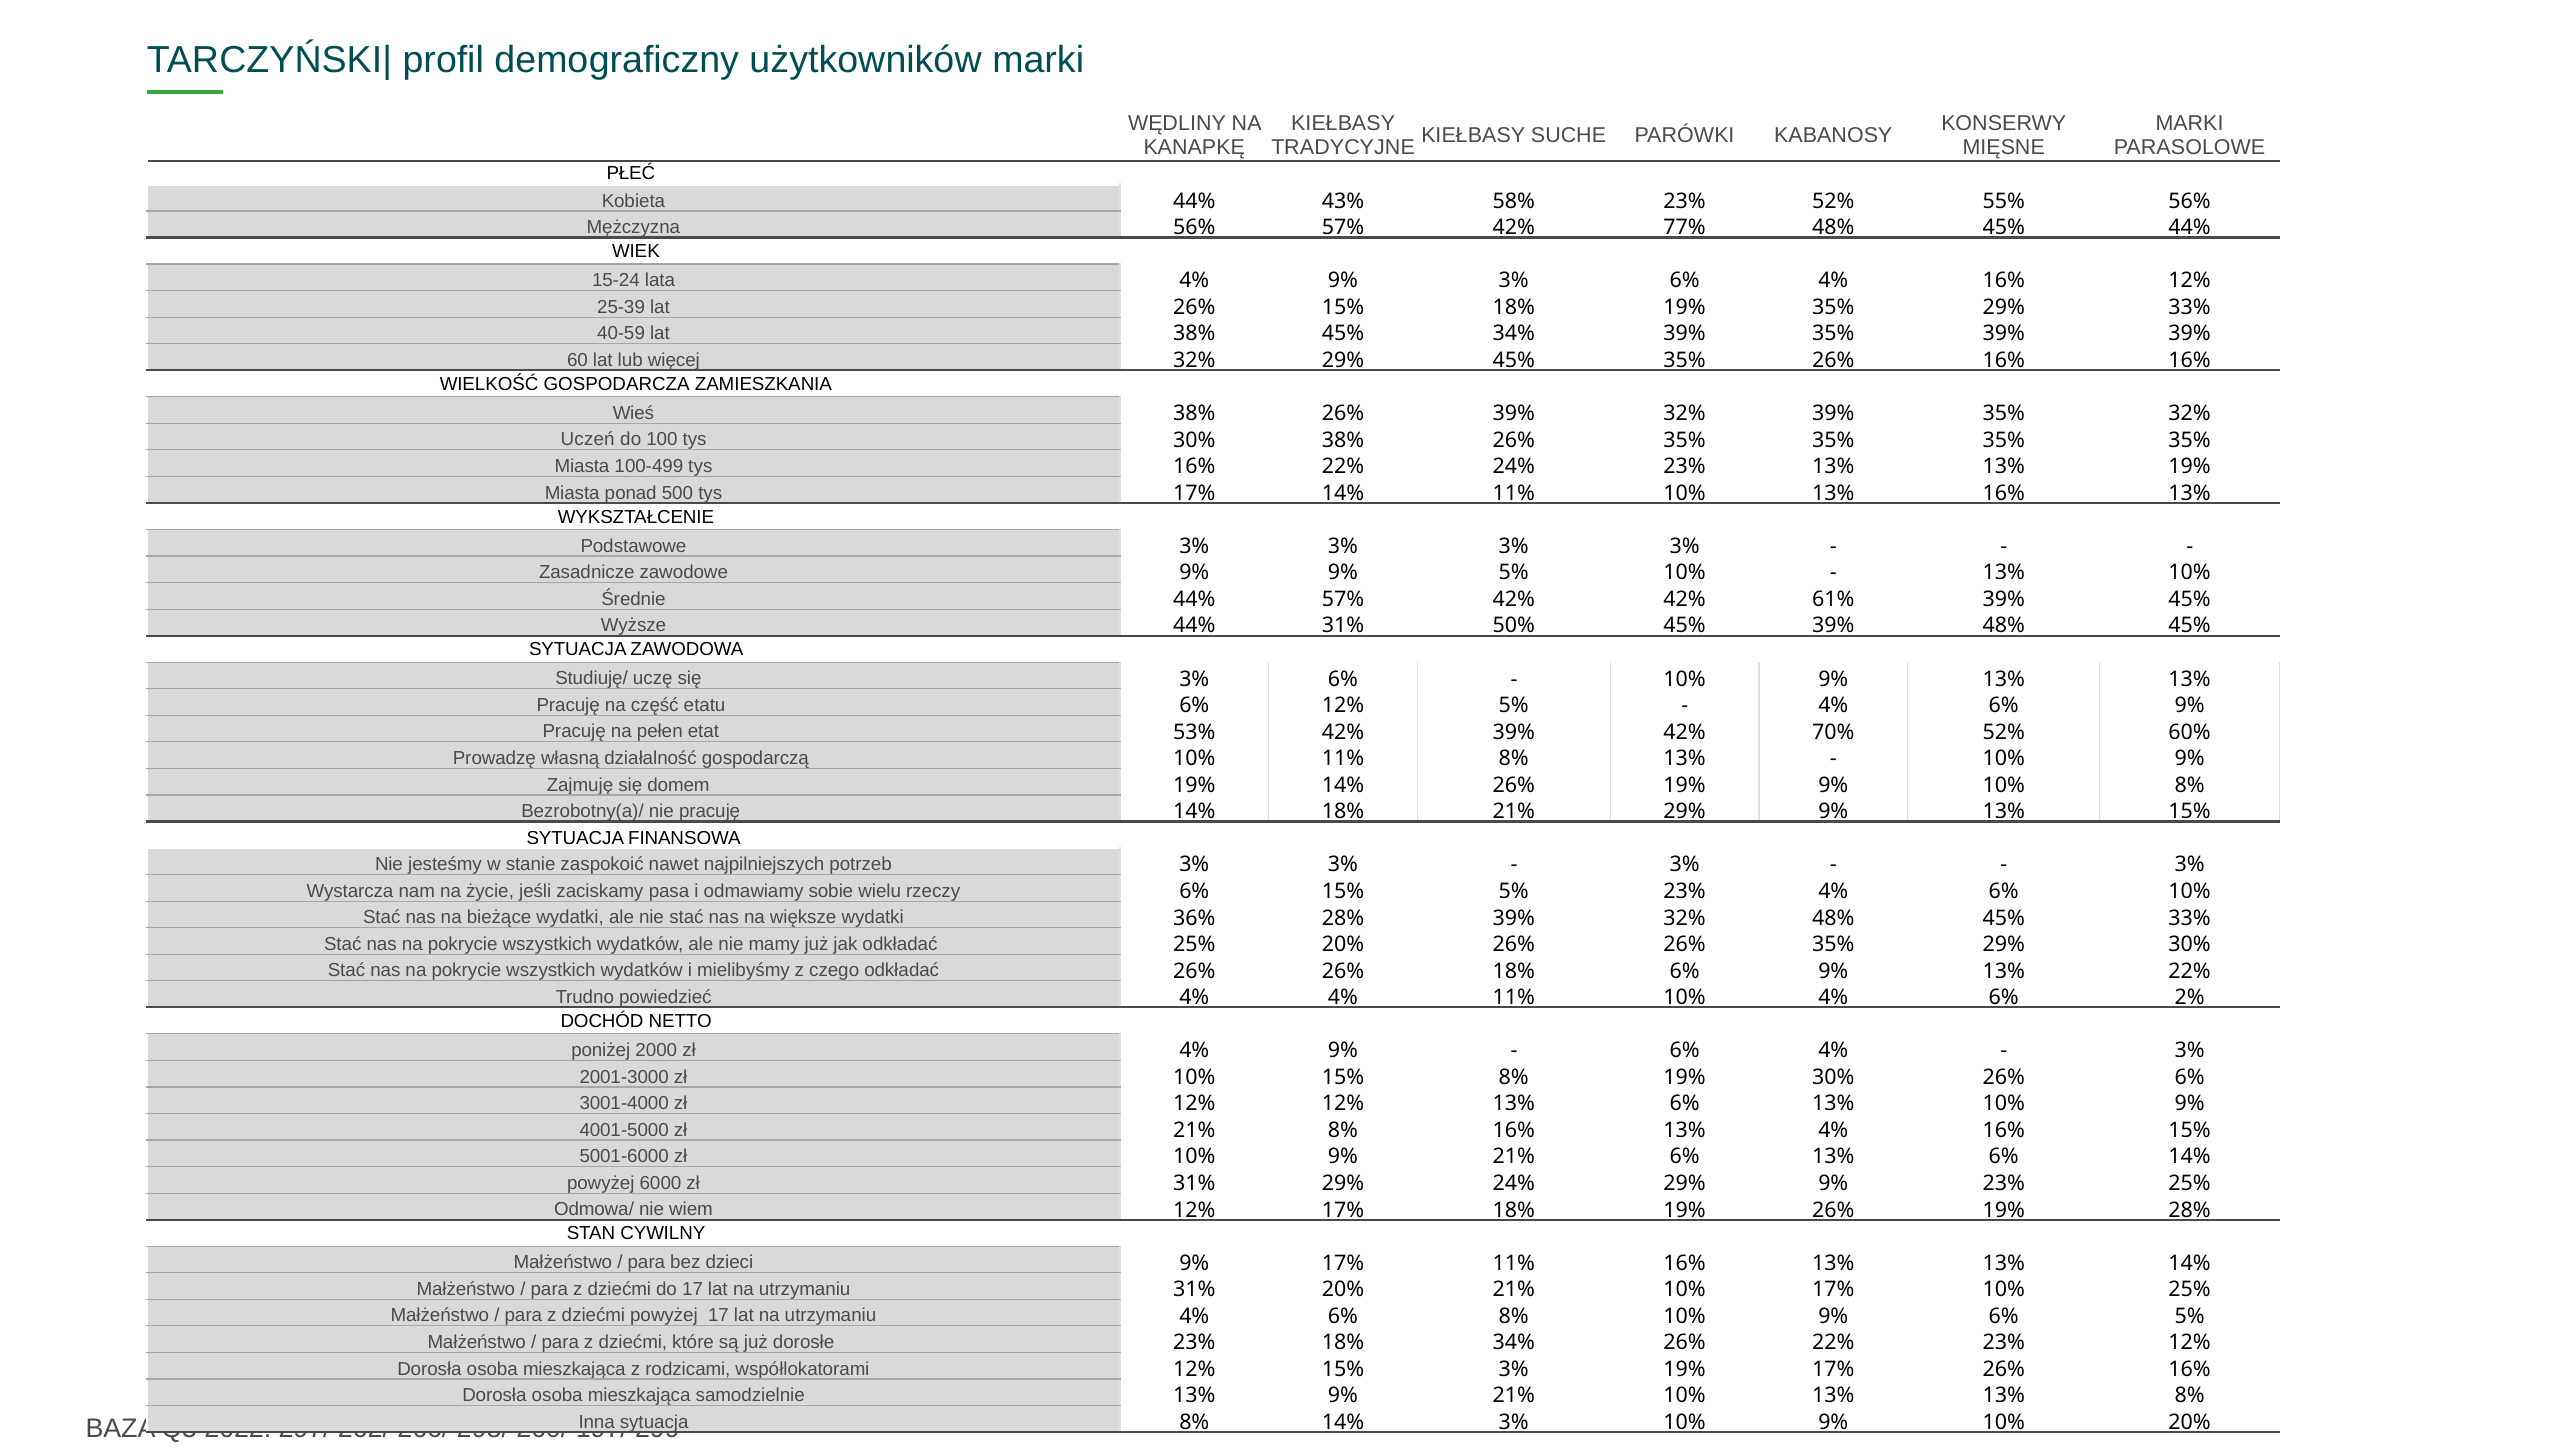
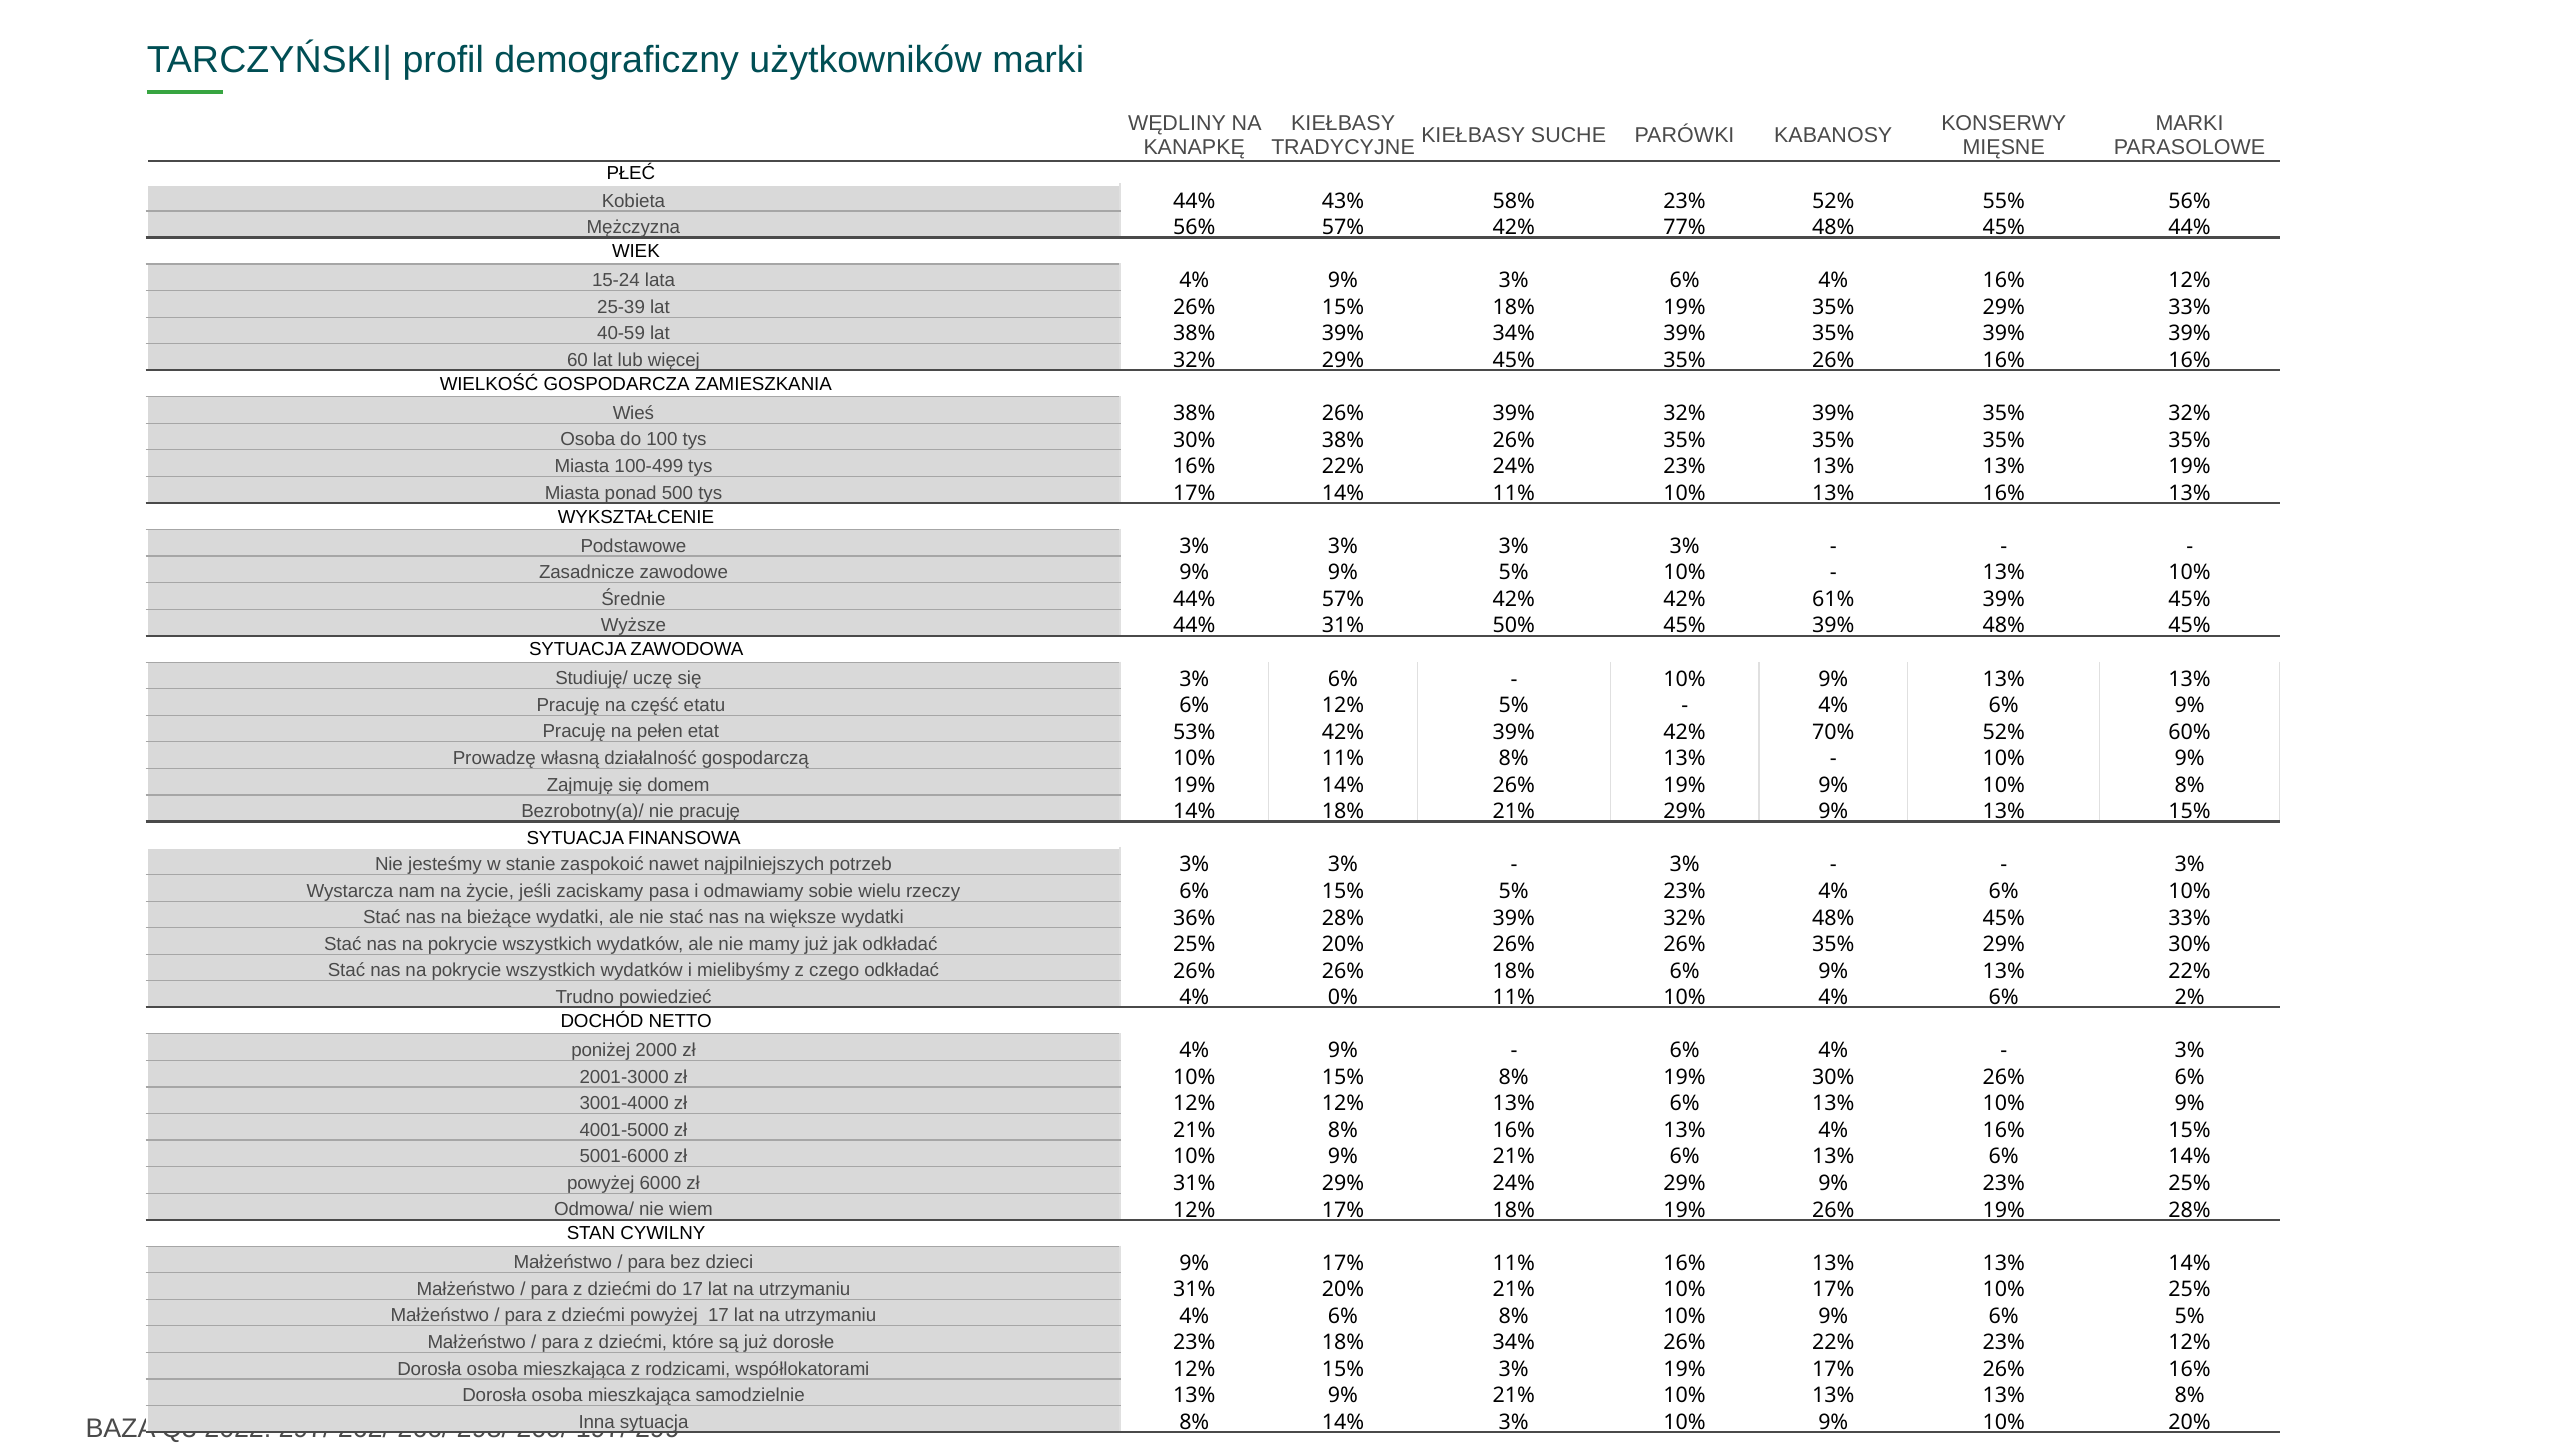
38% 45%: 45% -> 39%
Uczeń at (588, 440): Uczeń -> Osoba
4% 4%: 4% -> 0%
